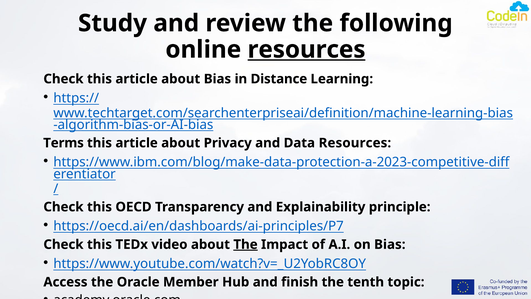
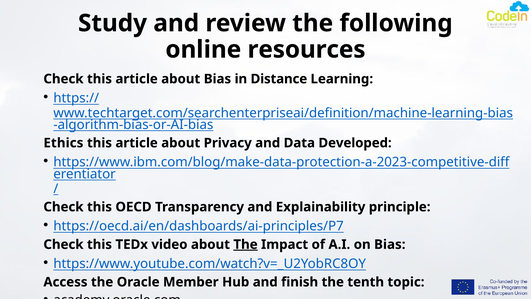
resources at (307, 49) underline: present -> none
Terms: Terms -> Ethics
Data Resources: Resources -> Developed
